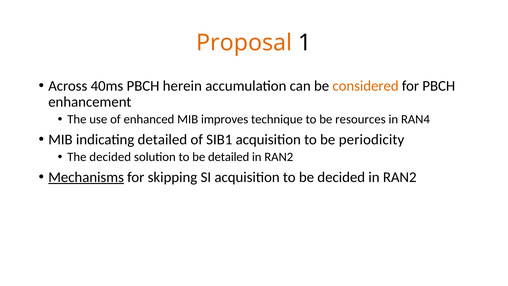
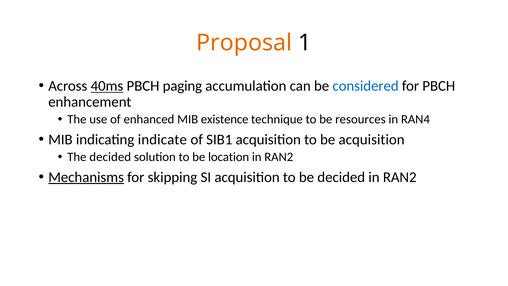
40ms underline: none -> present
herein: herein -> paging
considered colour: orange -> blue
improves: improves -> existence
indicating detailed: detailed -> indicate
be periodicity: periodicity -> acquisition
be detailed: detailed -> location
